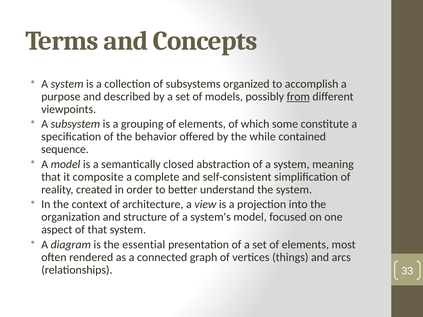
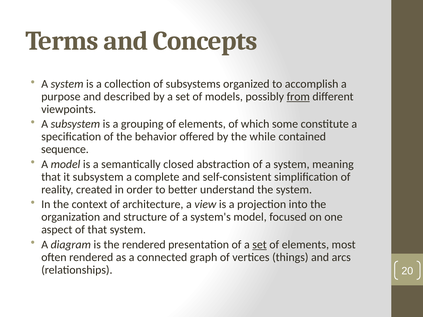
it composite: composite -> subsystem
the essential: essential -> rendered
set at (260, 245) underline: none -> present
33: 33 -> 20
